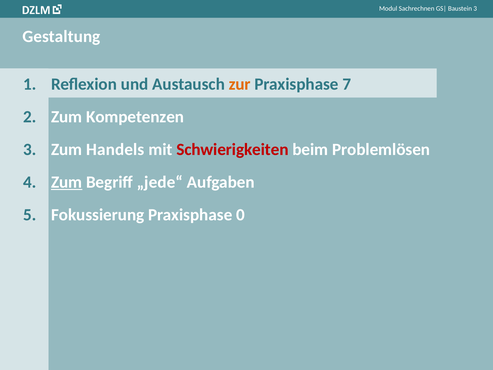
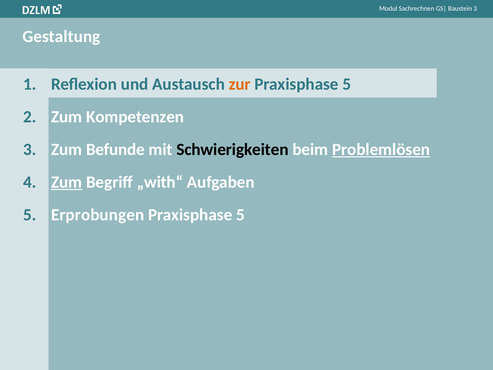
7 at (347, 84): 7 -> 5
Handels: Handels -> Befunde
Schwierigkeiten colour: red -> black
Problemlösen underline: none -> present
„jede“: „jede“ -> „with“
Fokussierung: Fokussierung -> Erprobungen
0 at (240, 215): 0 -> 5
